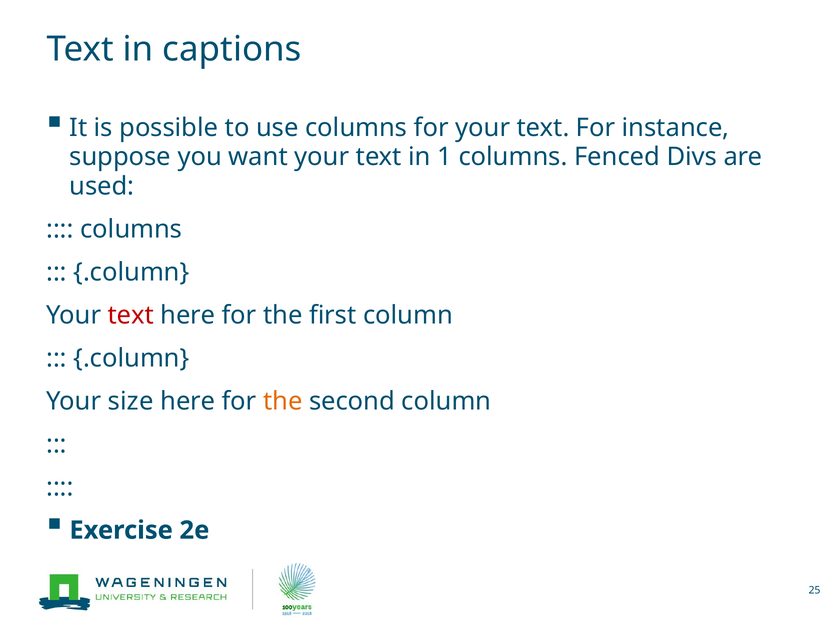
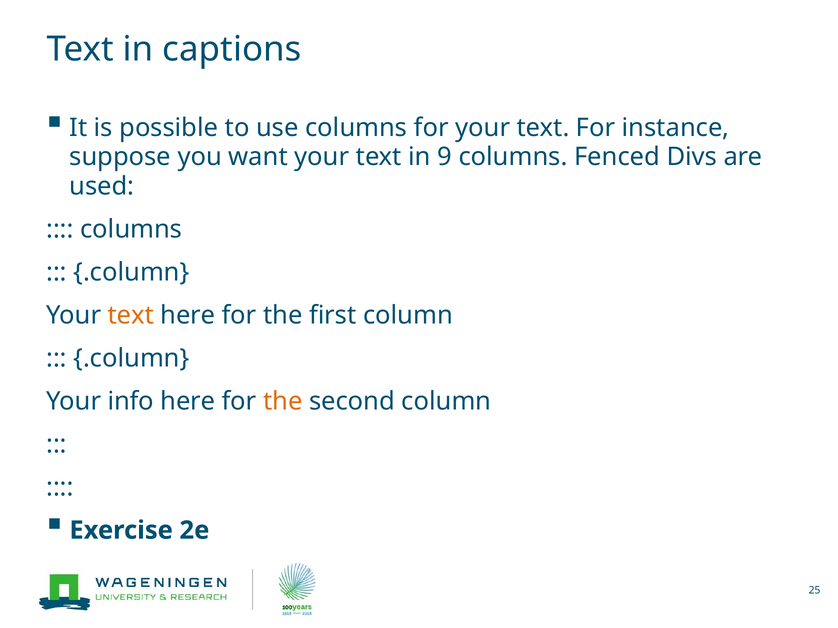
1: 1 -> 9
text at (131, 315) colour: red -> orange
size: size -> info
